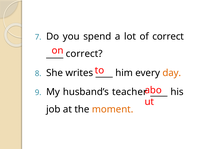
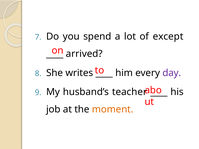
of correct: correct -> except
correct at (84, 54): correct -> arrived
day colour: orange -> purple
